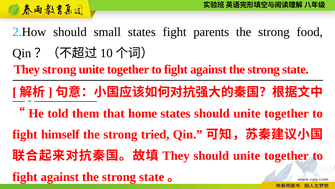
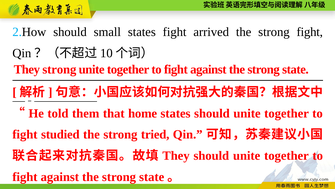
parents: parents -> arrived
strong food: food -> fight
himself: himself -> studied
